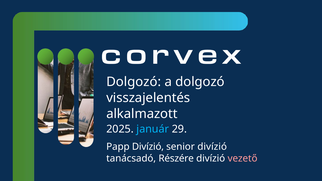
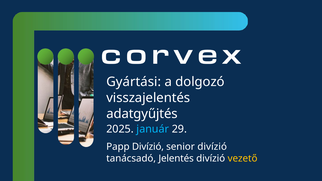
Dolgozó at (134, 82): Dolgozó -> Gyártási
alkalmazott: alkalmazott -> adatgyűjtés
Részére: Részére -> Jelentés
vezető colour: pink -> yellow
